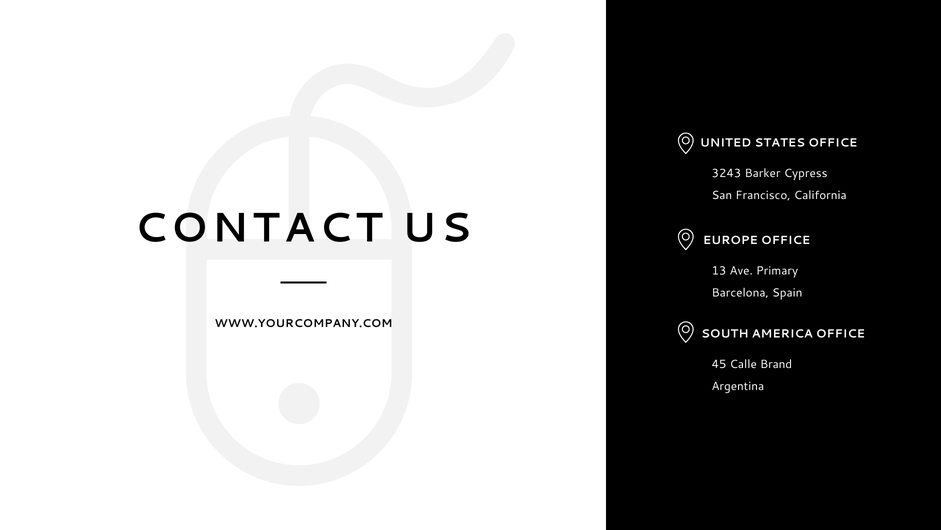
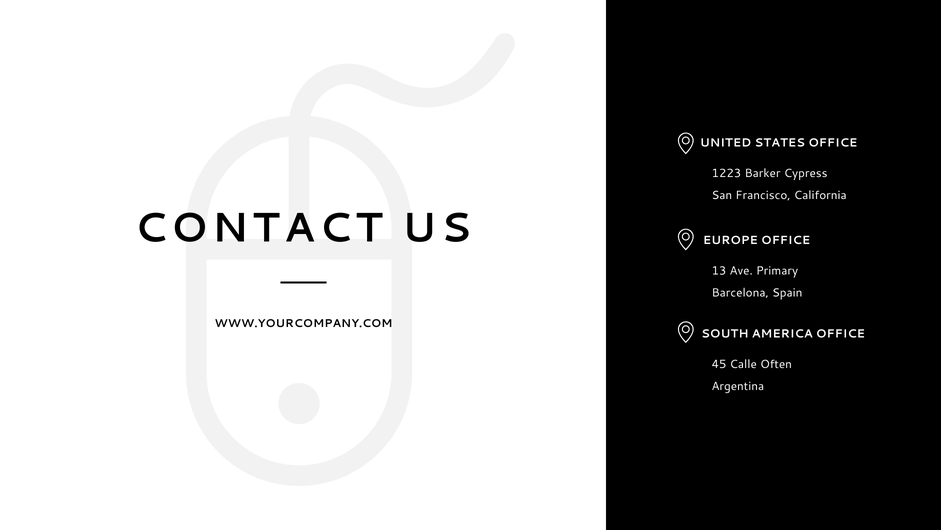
3243: 3243 -> 1223
Brand: Brand -> Often
